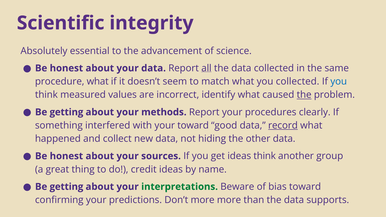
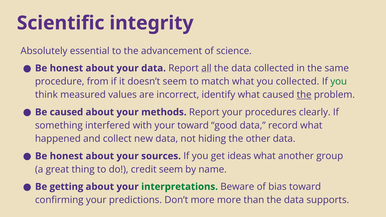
procedure what: what -> from
you at (339, 82) colour: blue -> green
getting at (66, 112): getting -> caused
record underline: present -> none
ideas think: think -> what
credit ideas: ideas -> seem
